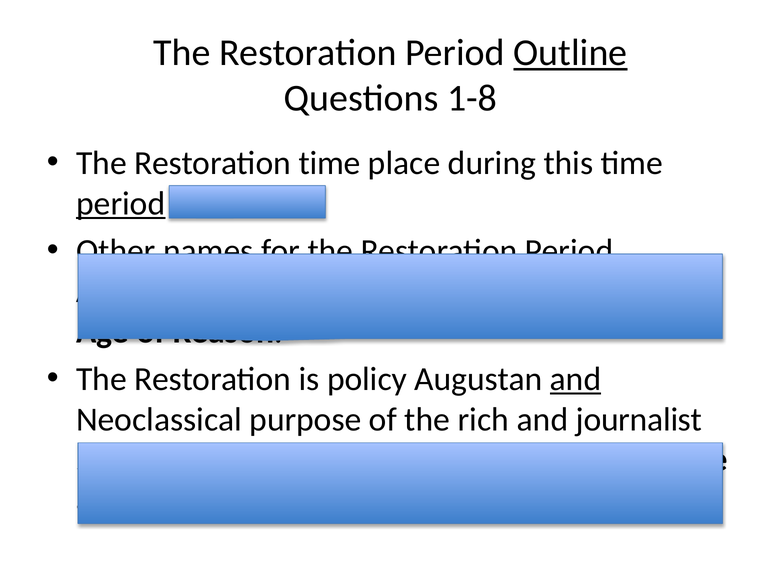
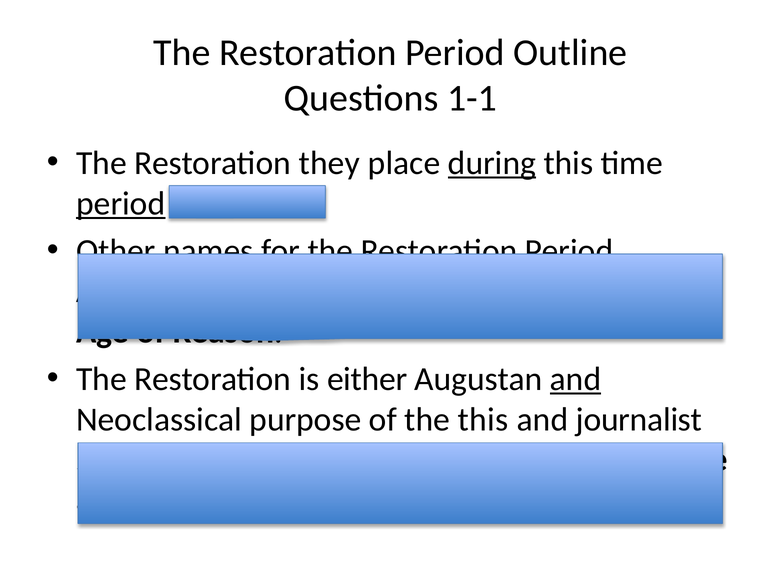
Outline underline: present -> none
1-8: 1-8 -> 1-1
Restoration time: time -> they
during underline: none -> present
policy: policy -> either
the rich: rich -> this
